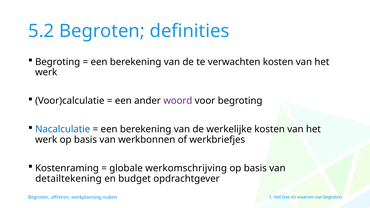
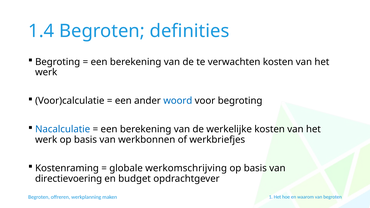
5.2: 5.2 -> 1.4
woord colour: purple -> blue
detailtekening: detailtekening -> directievoering
